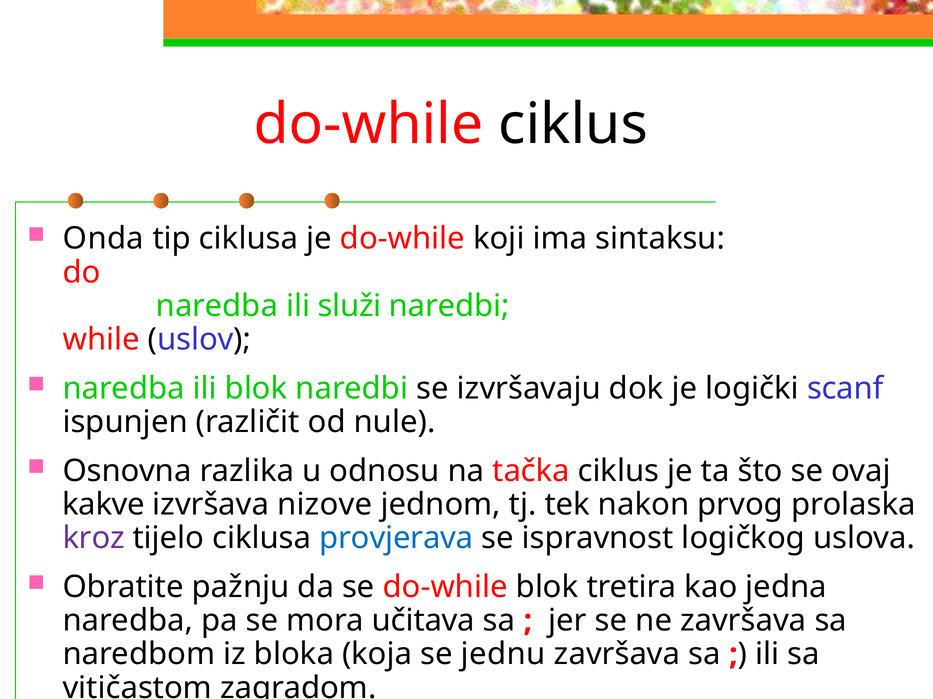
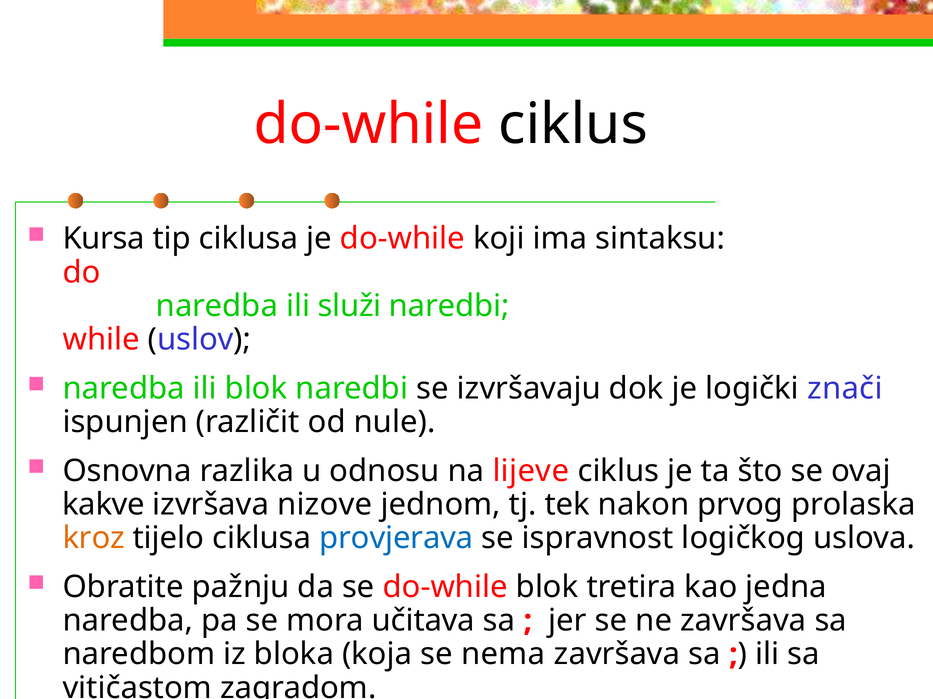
Onda: Onda -> Kursa
scanf: scanf -> znači
tačka: tačka -> lijeve
kroz colour: purple -> orange
jednu: jednu -> nema
